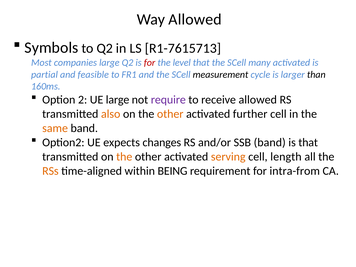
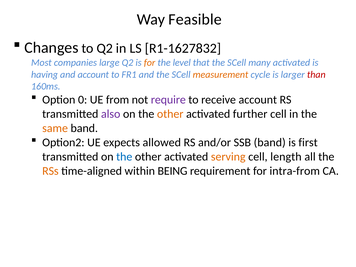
Way Allowed: Allowed -> Feasible
Symbols: Symbols -> Changes
R1-7615713: R1-7615713 -> R1-1627832
for at (150, 63) colour: red -> orange
partial: partial -> having
and feasible: feasible -> account
measurement colour: black -> orange
than colour: black -> red
2: 2 -> 0
UE large: large -> from
receive allowed: allowed -> account
also colour: orange -> purple
changes: changes -> allowed
is that: that -> first
the at (124, 157) colour: orange -> blue
